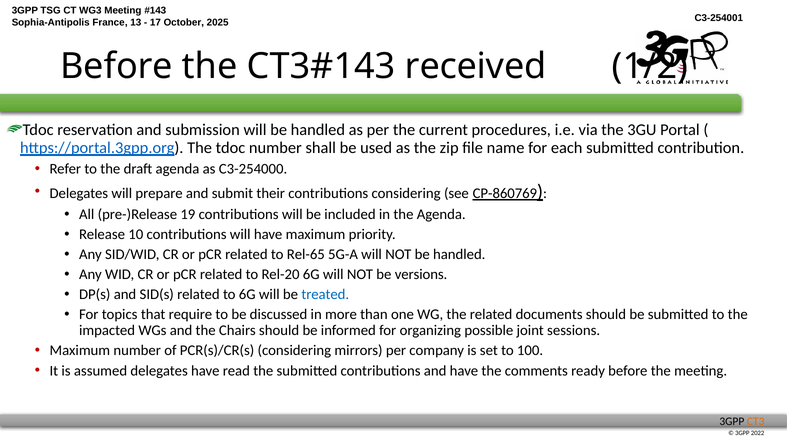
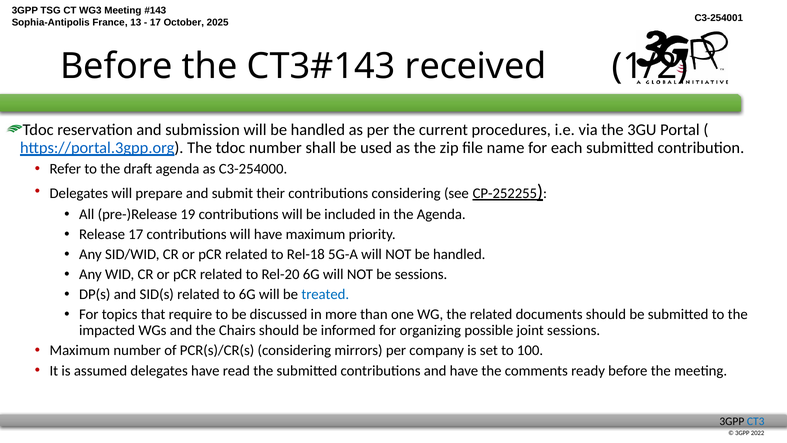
CP-860769: CP-860769 -> CP-252255
Release 10: 10 -> 17
Rel-65: Rel-65 -> Rel-18
be versions: versions -> sessions
CT3 colour: orange -> blue
